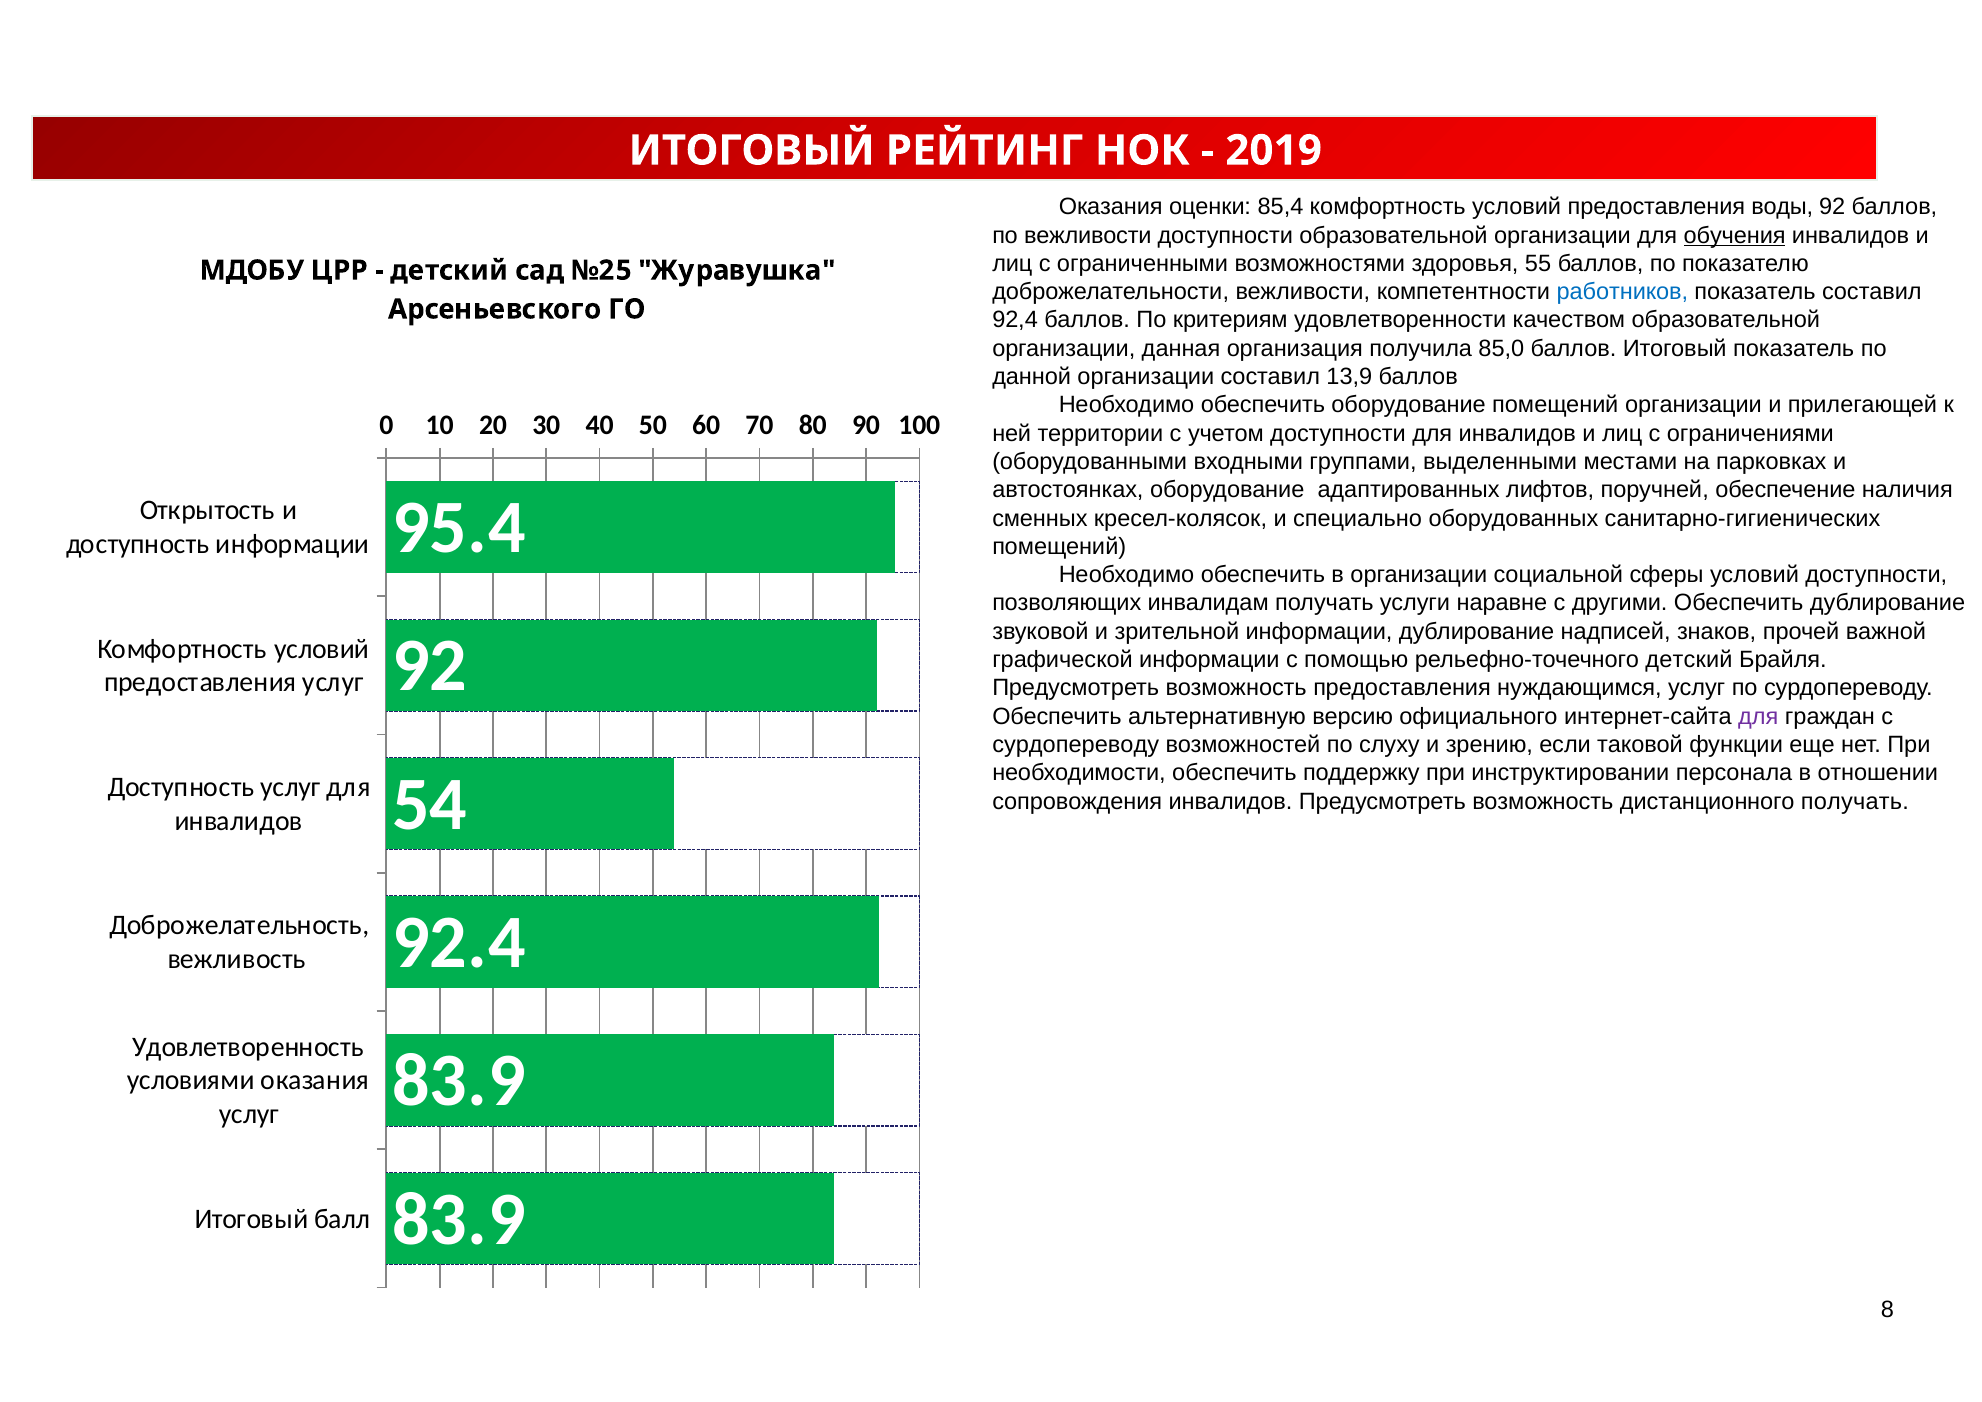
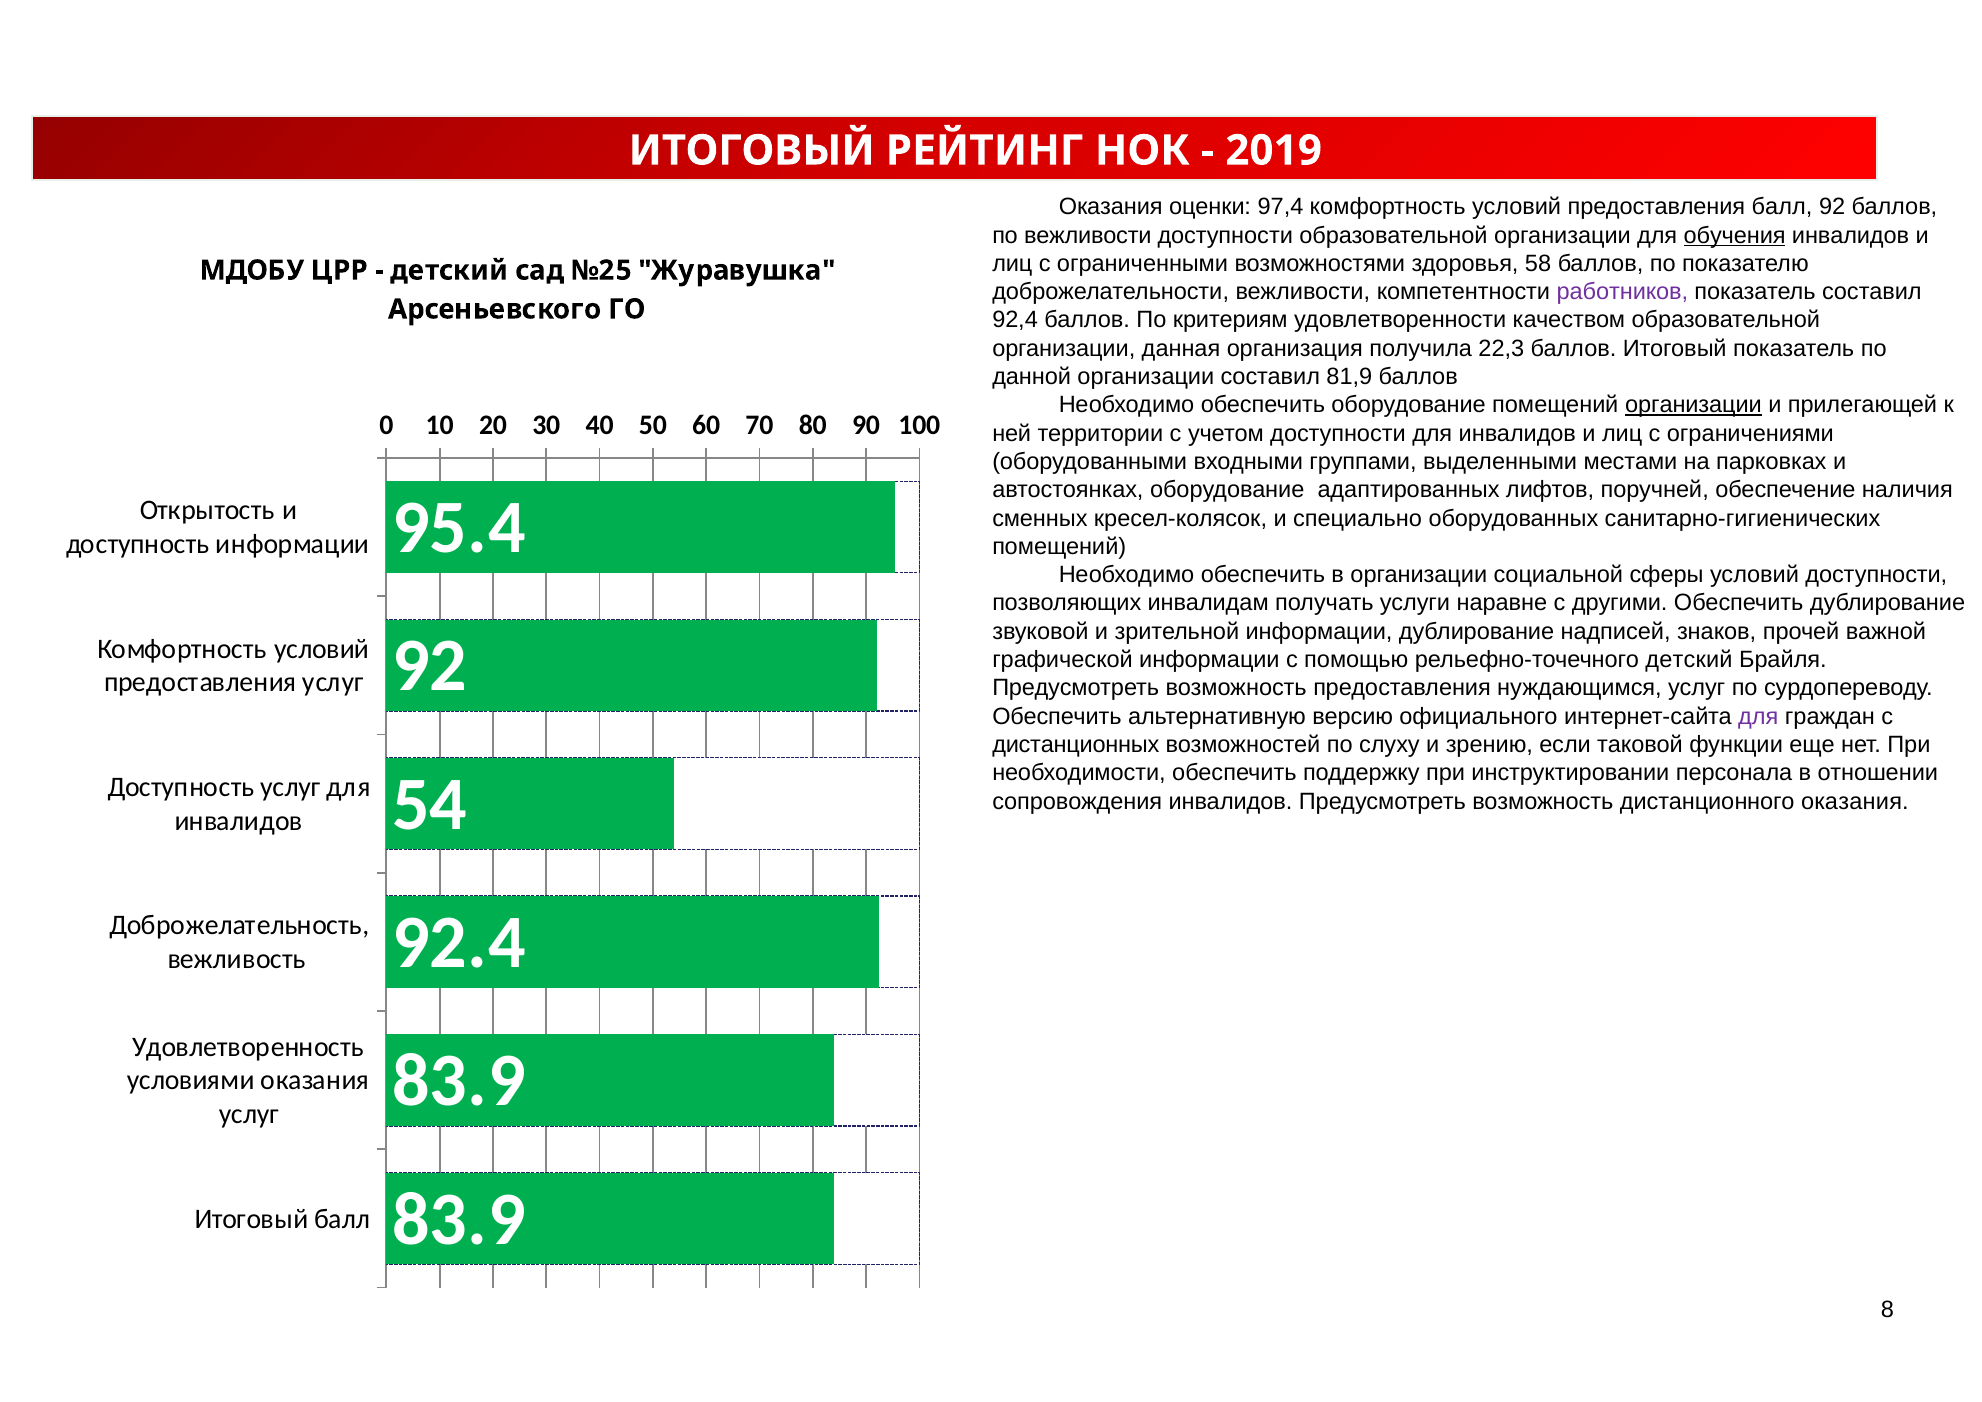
85,4: 85,4 -> 97,4
предоставления воды: воды -> балл
55: 55 -> 58
работников colour: blue -> purple
85,0: 85,0 -> 22,3
13,9: 13,9 -> 81,9
организации at (1693, 405) underline: none -> present
сурдопереводу at (1076, 744): сурдопереводу -> дистанционных
дистанционного получать: получать -> оказания
